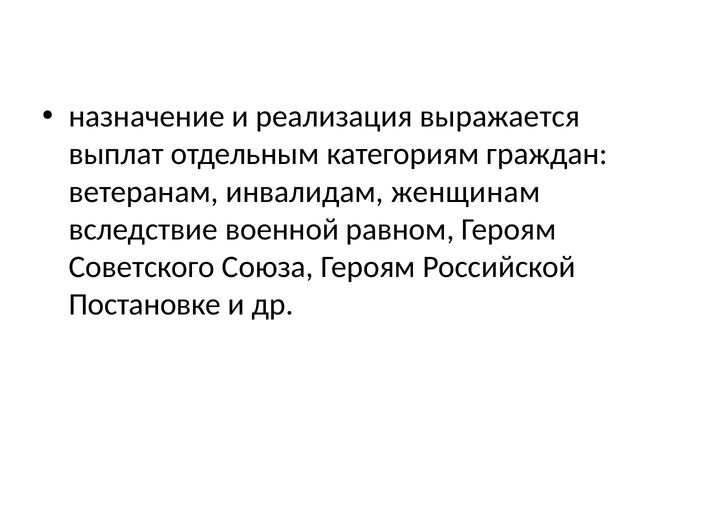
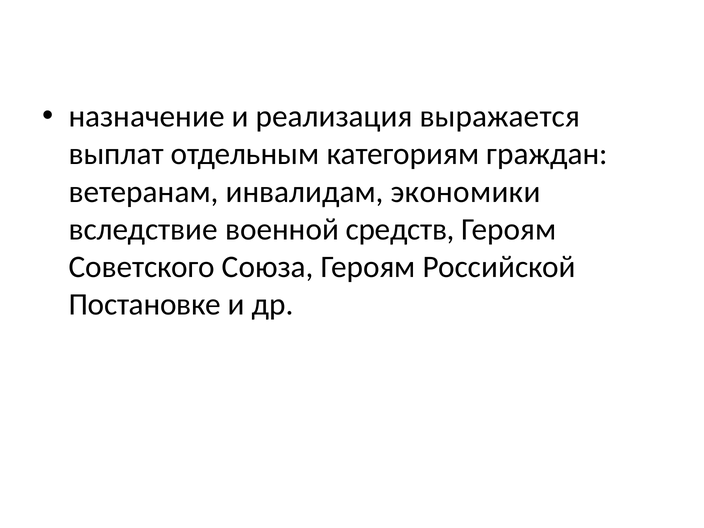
женщинам: женщинам -> экономики
равном: равном -> средств
